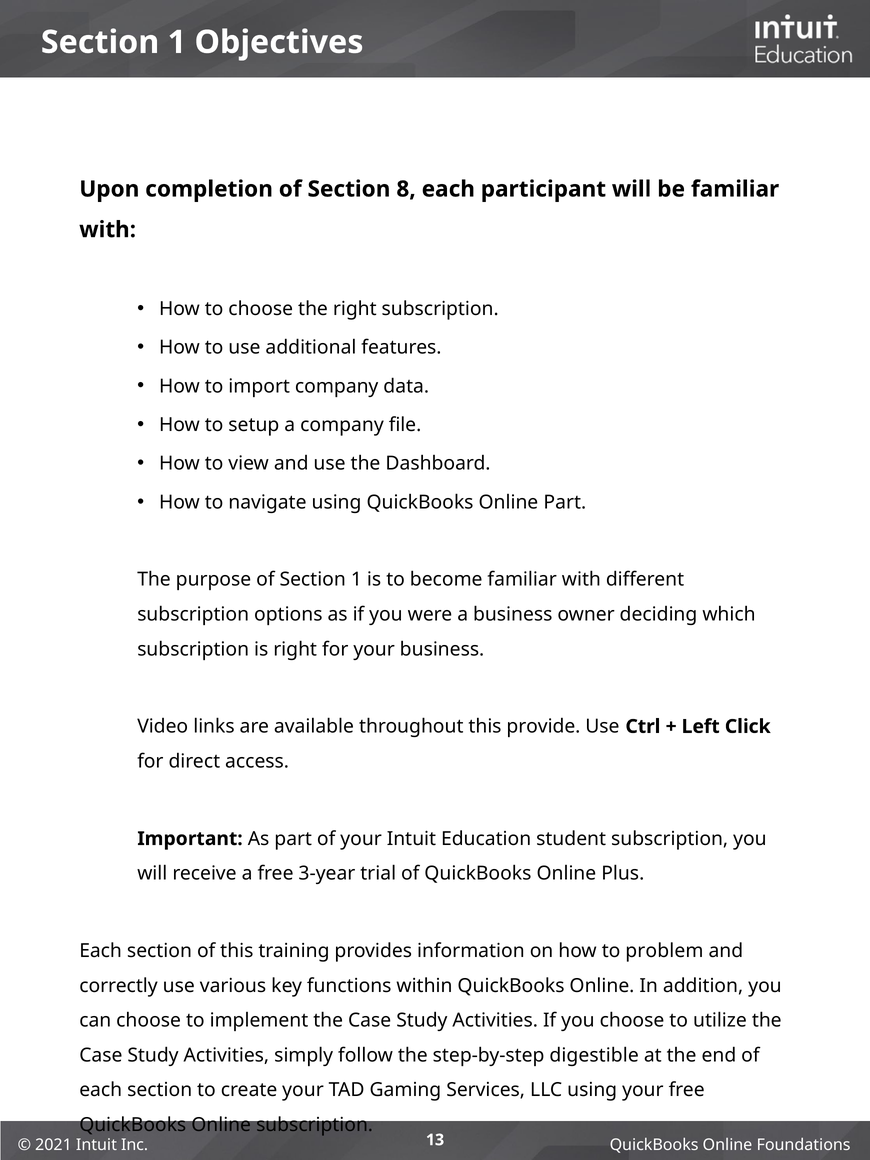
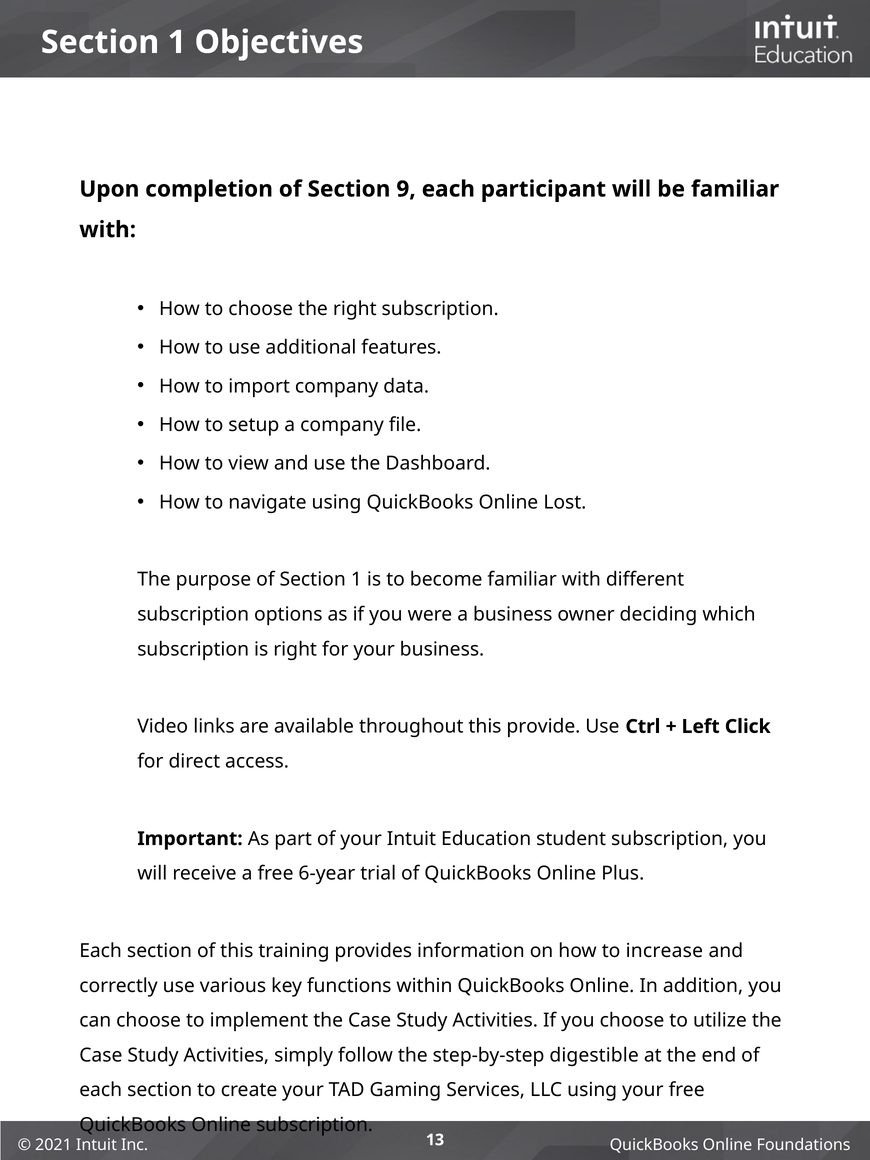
8: 8 -> 9
Online Part: Part -> Lost
3-year: 3-year -> 6-year
problem: problem -> increase
